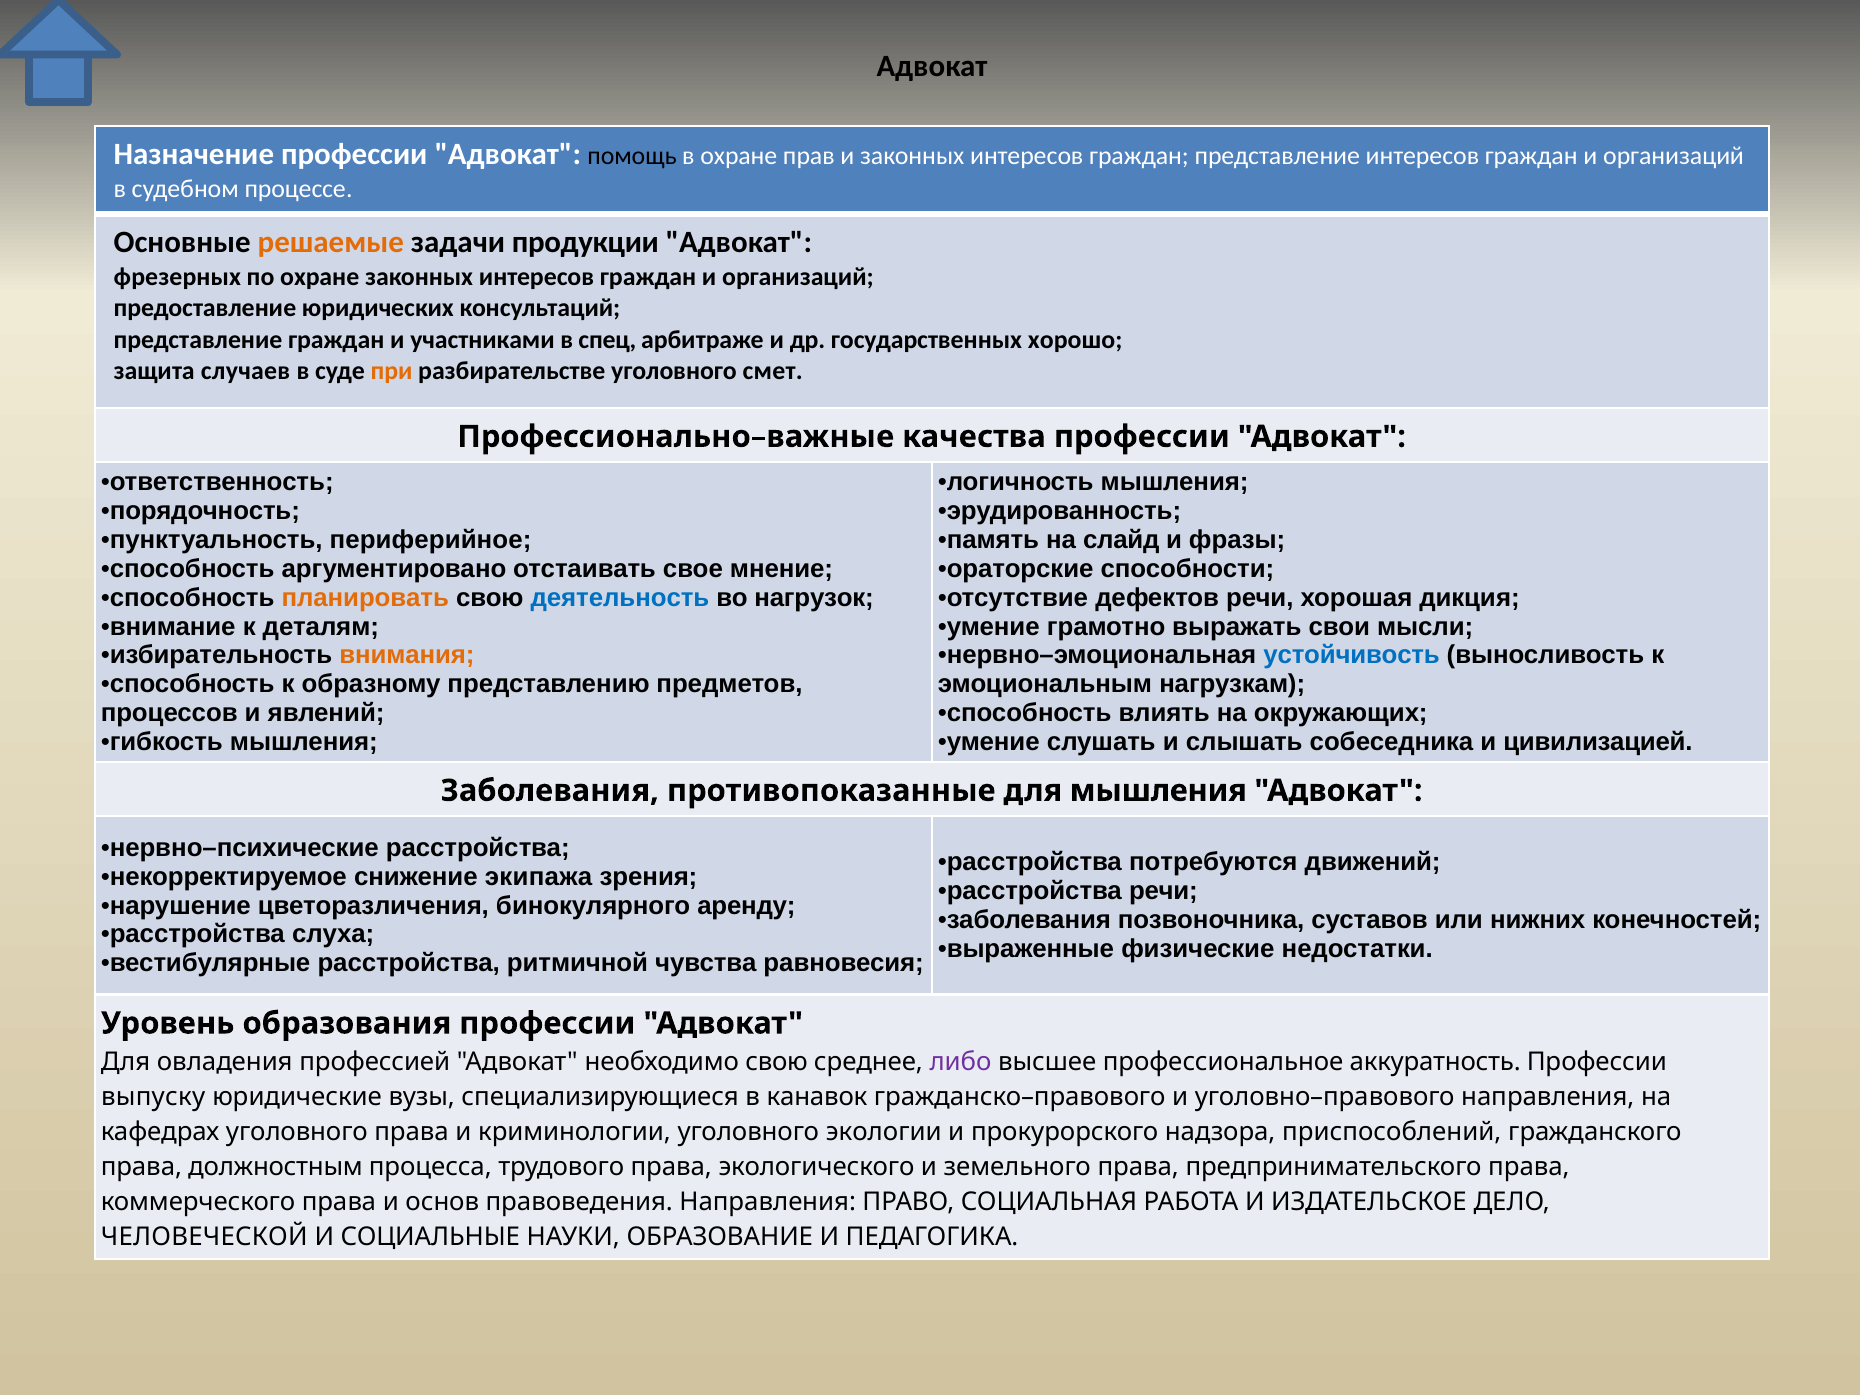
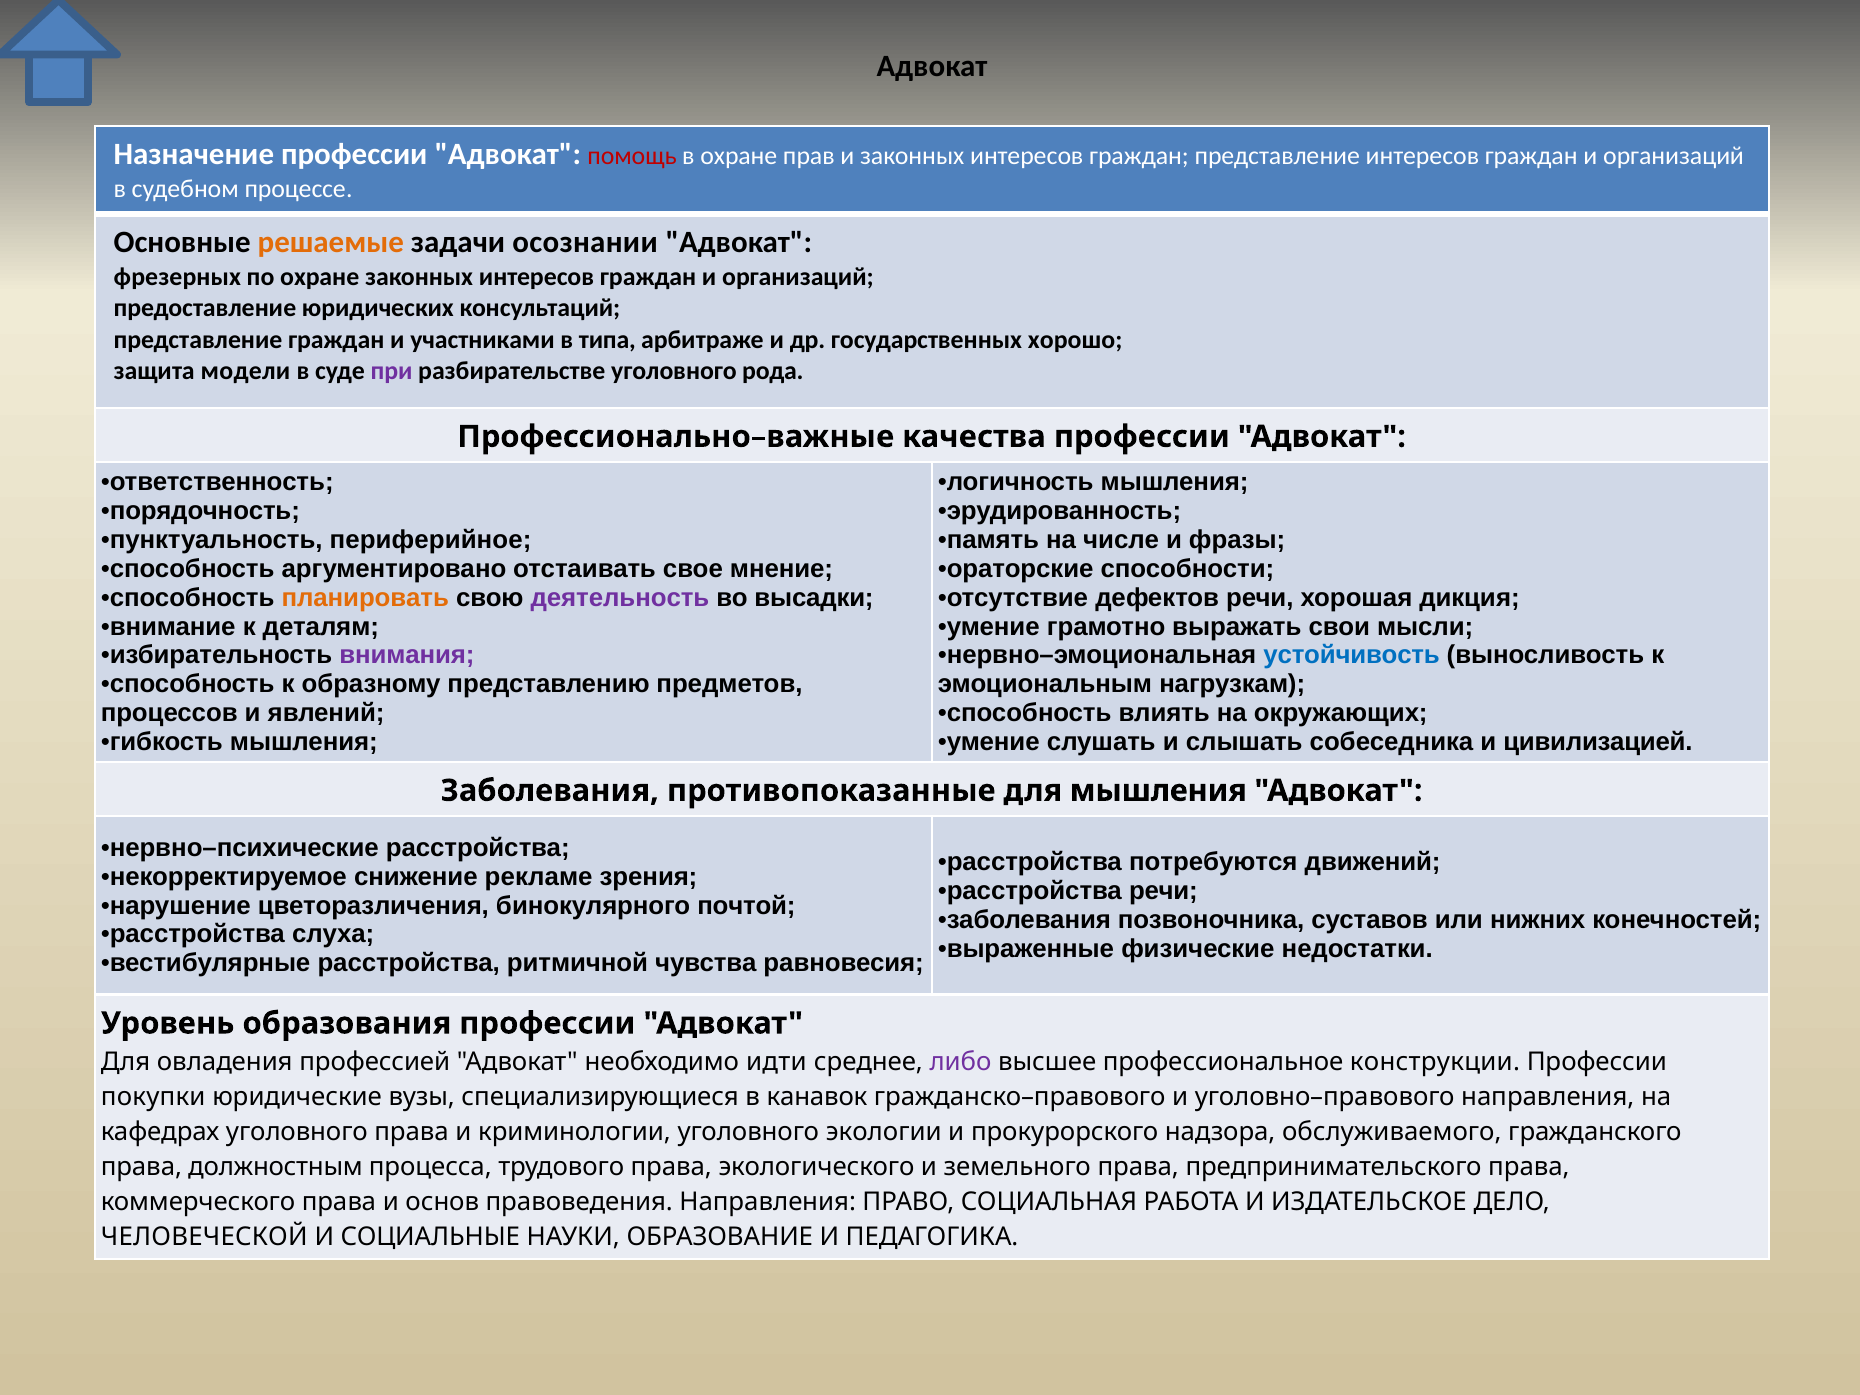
помощь colour: black -> red
продукции: продукции -> осознании
спец: спец -> типа
случаев: случаев -> модели
при colour: orange -> purple
смет: смет -> рода
слайд: слайд -> числе
деятельность colour: blue -> purple
нагрузок: нагрузок -> высадки
внимания colour: orange -> purple
экипажа: экипажа -> рекламе
аренду: аренду -> почтой
необходимо свою: свою -> идти
аккуратность: аккуратность -> конструкции
выпуску: выпуску -> покупки
приспособлений: приспособлений -> обслуживаемого
